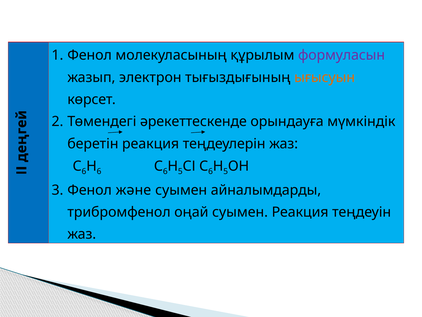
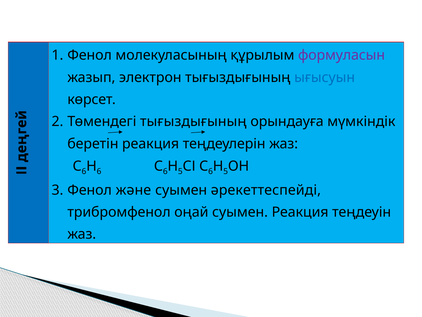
ығысуын colour: orange -> blue
Төмендегі әрекеттескенде: әрекеттескенде -> тығыздығының
айналымдарды: айналымдарды -> әрекеттеспейді
